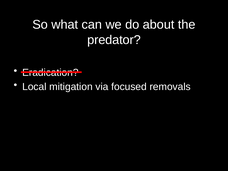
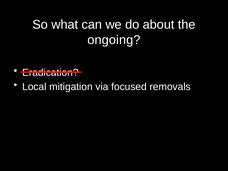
predator: predator -> ongoing
